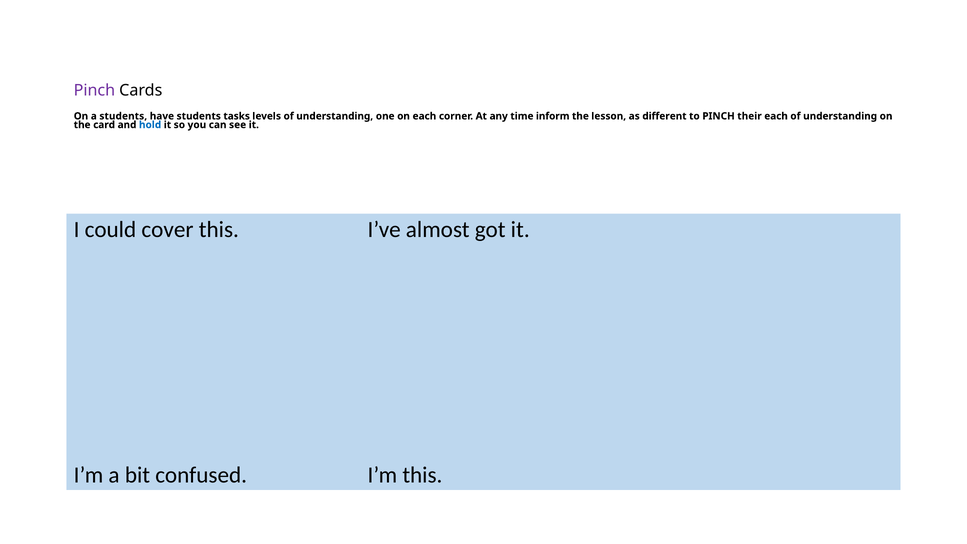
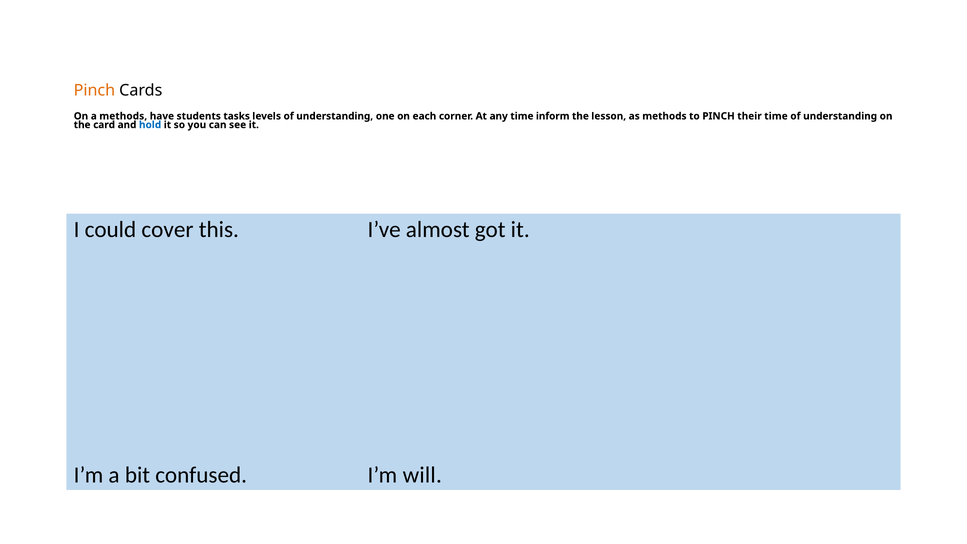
Pinch at (94, 90) colour: purple -> orange
a students: students -> methods
as different: different -> methods
their each: each -> time
I’m this: this -> will
